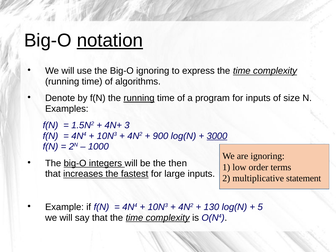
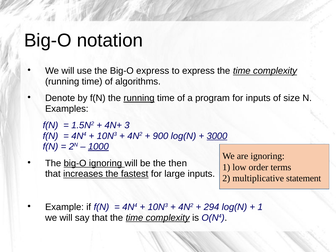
notation underline: present -> none
Big-O ignoring: ignoring -> express
1000 underline: none -> present
big-O integers: integers -> ignoring
130: 130 -> 294
5 at (260, 207): 5 -> 1
